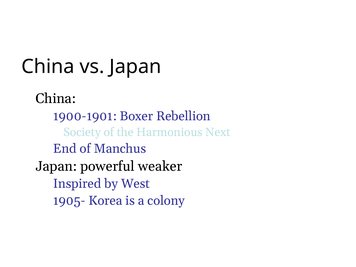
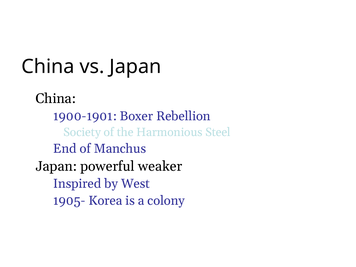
Next: Next -> Steel
